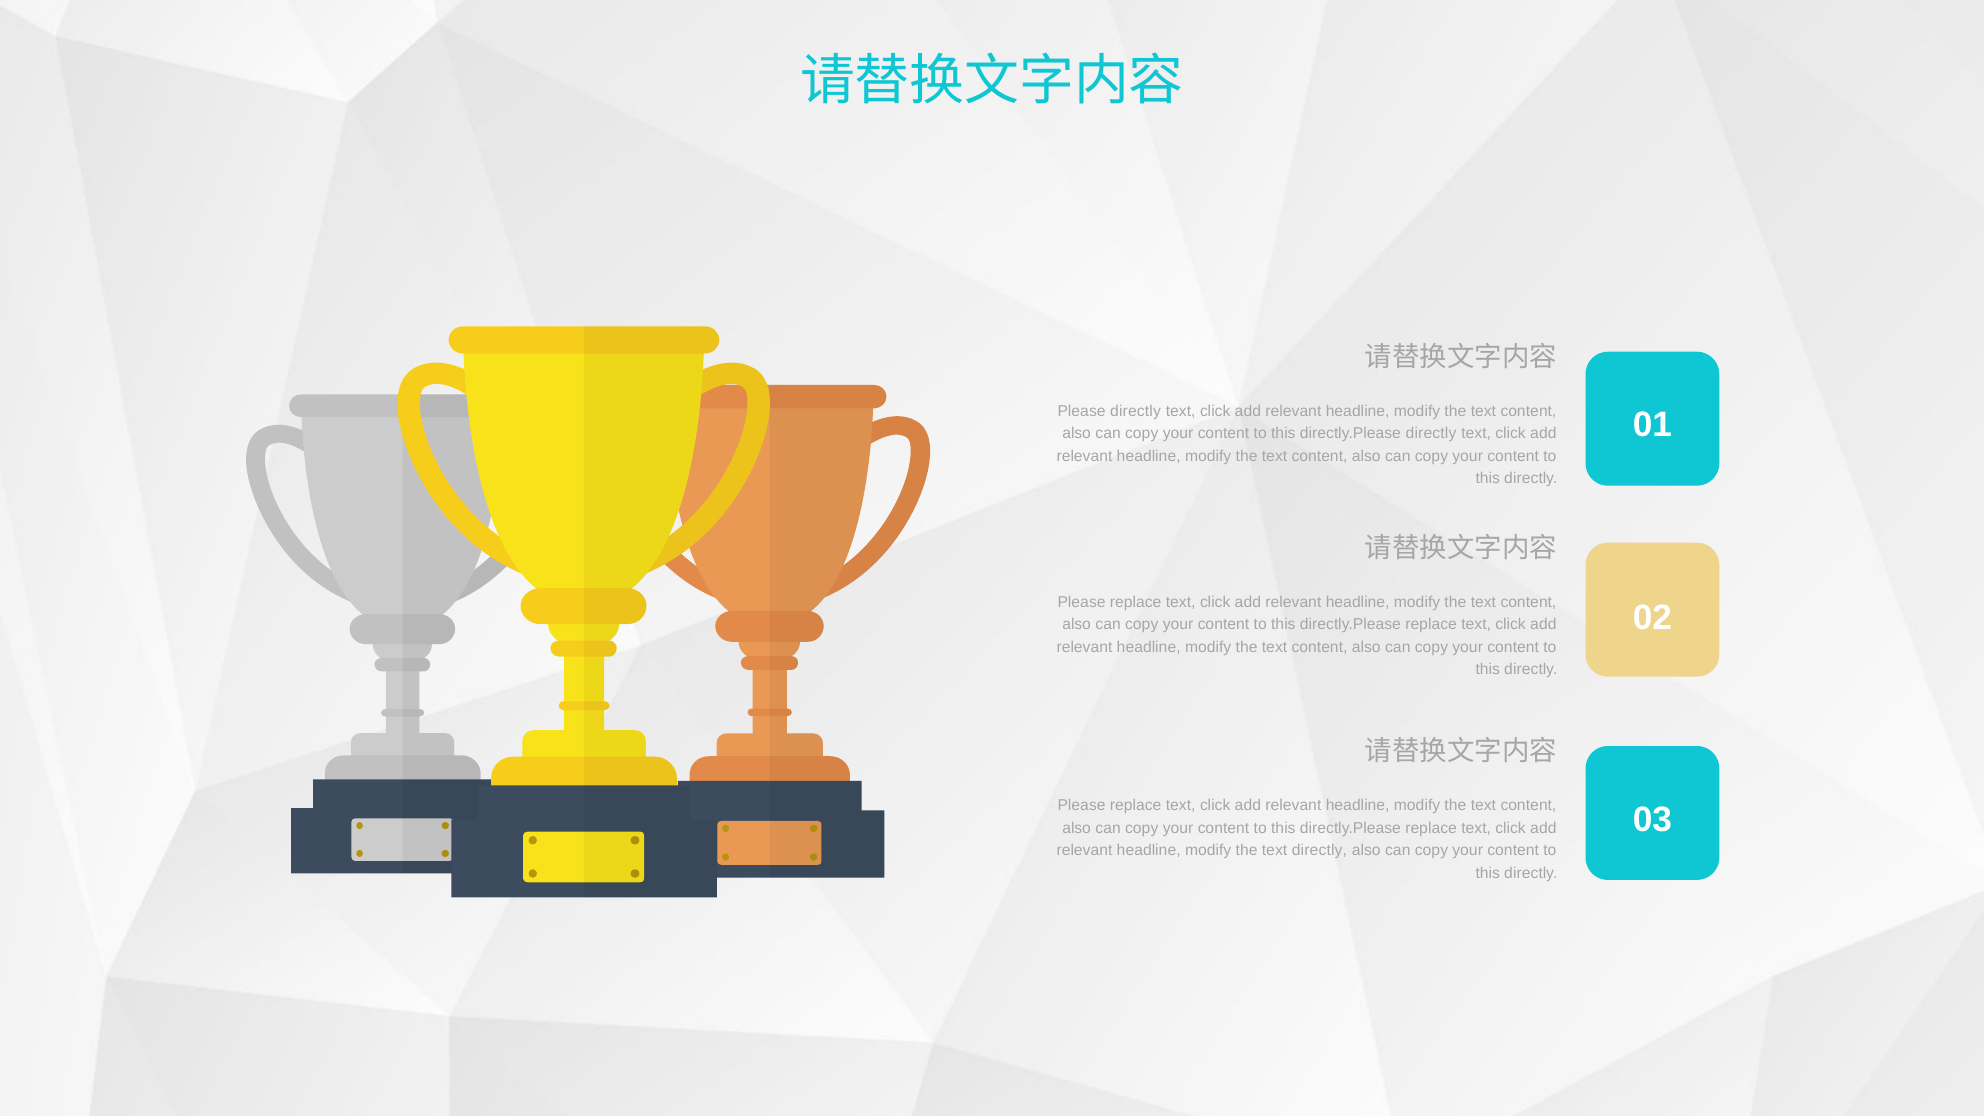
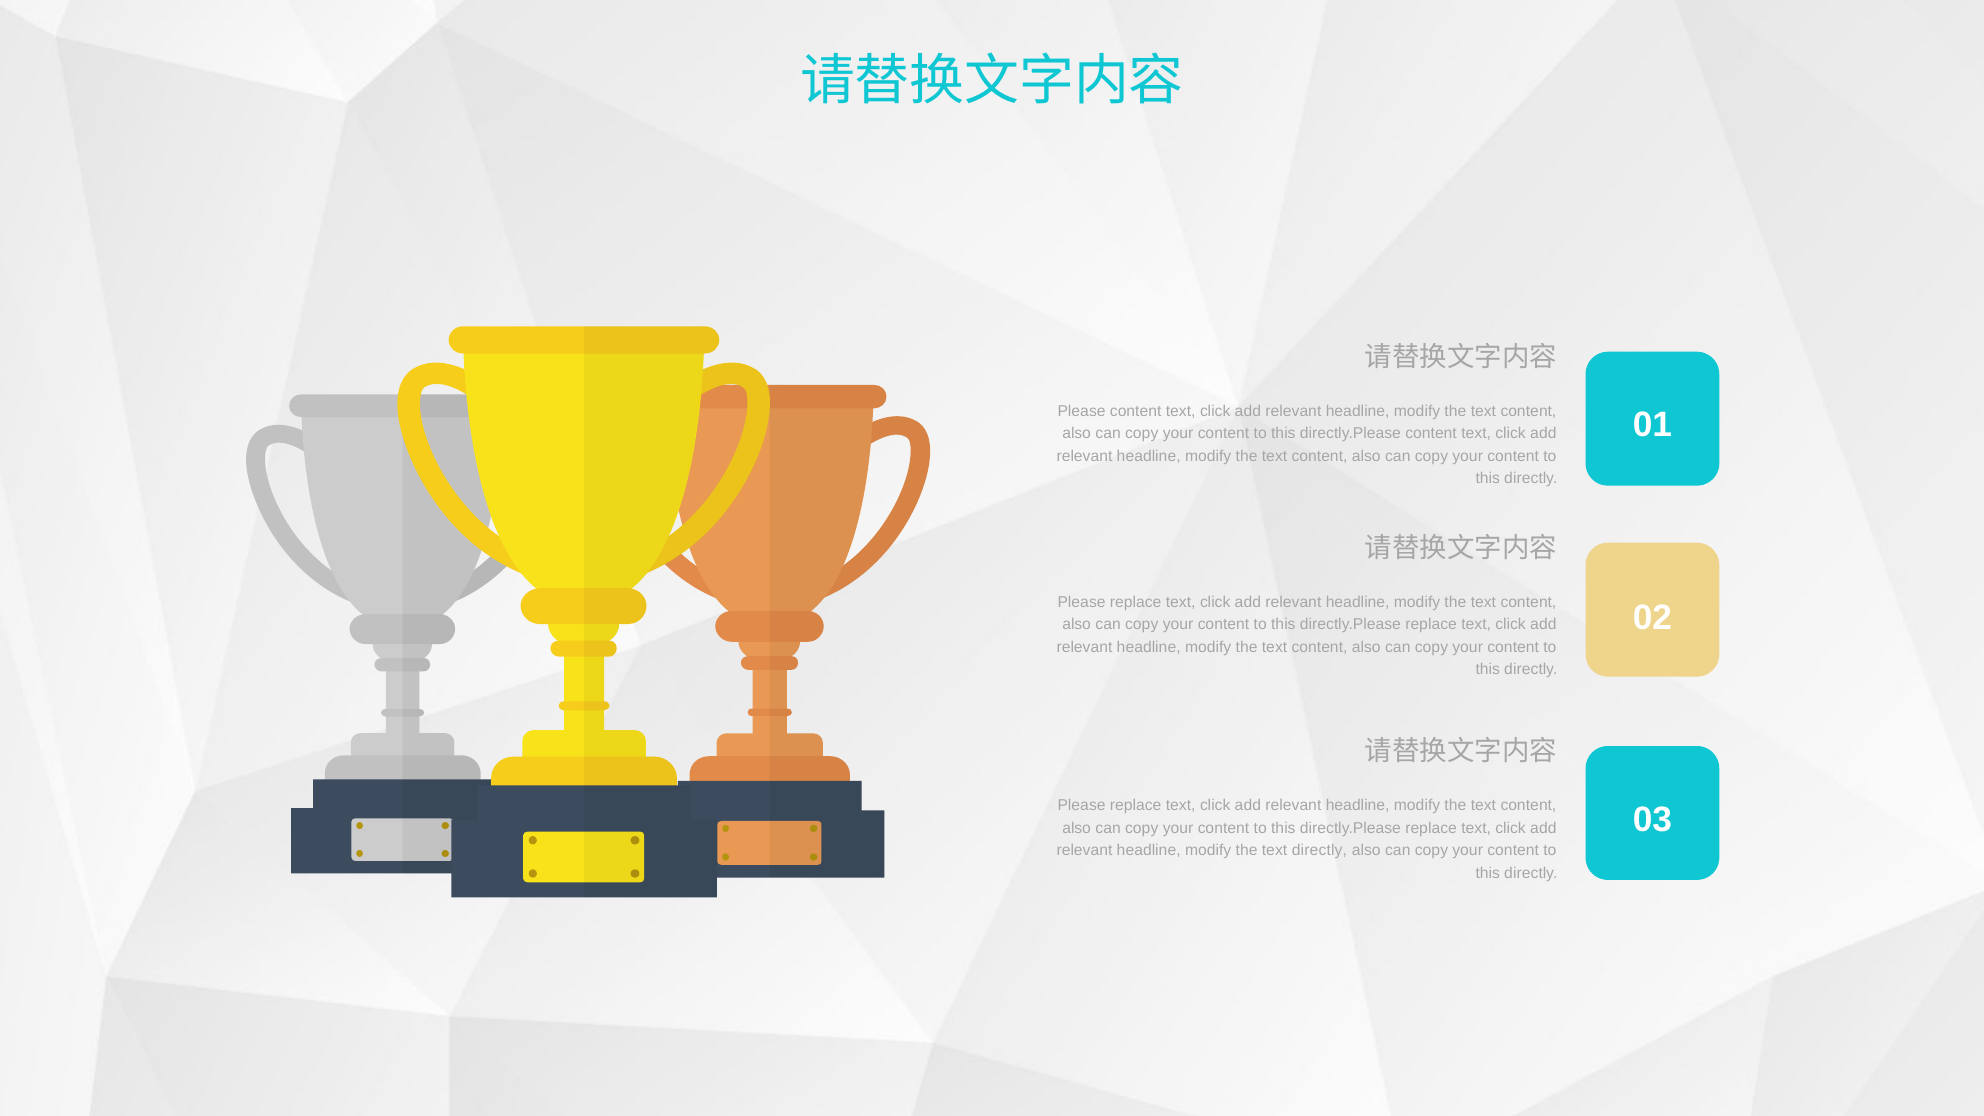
Please directly: directly -> content
directly.Please directly: directly -> content
